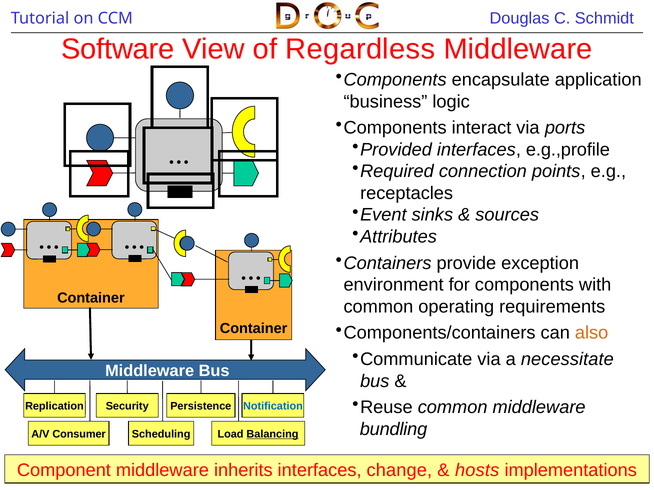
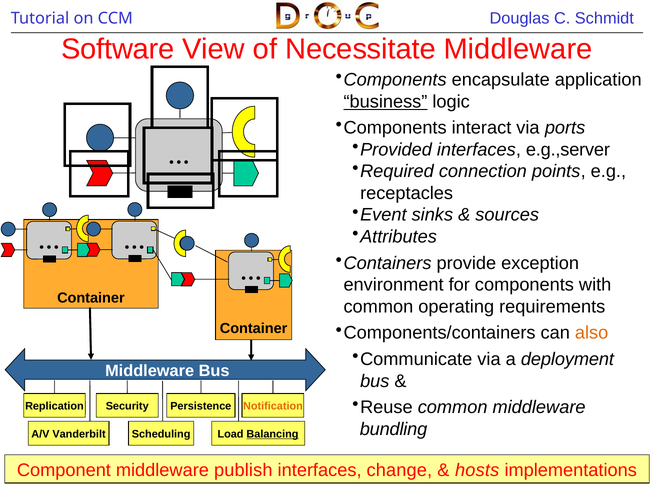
Regardless: Regardless -> Necessitate
business underline: none -> present
e.g.,profile: e.g.,profile -> e.g.,server
necessitate: necessitate -> deployment
Notification colour: blue -> orange
Consumer: Consumer -> Vanderbilt
inherits: inherits -> publish
